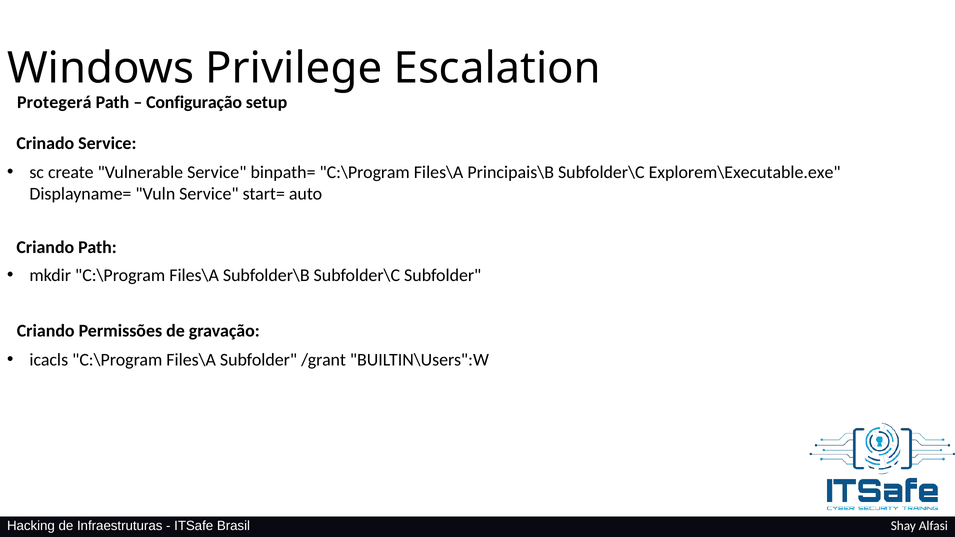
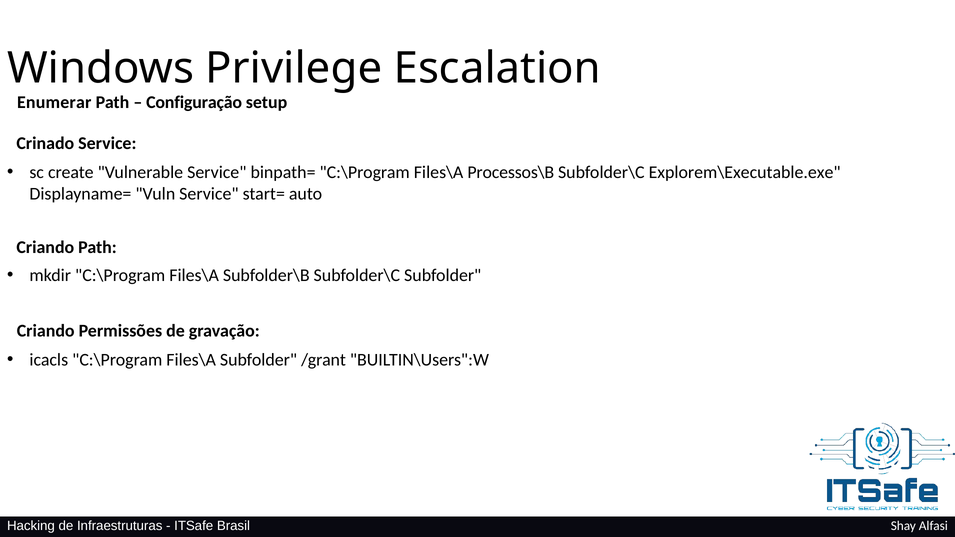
Protegerá: Protegerá -> Enumerar
Principais\B: Principais\B -> Processos\B
